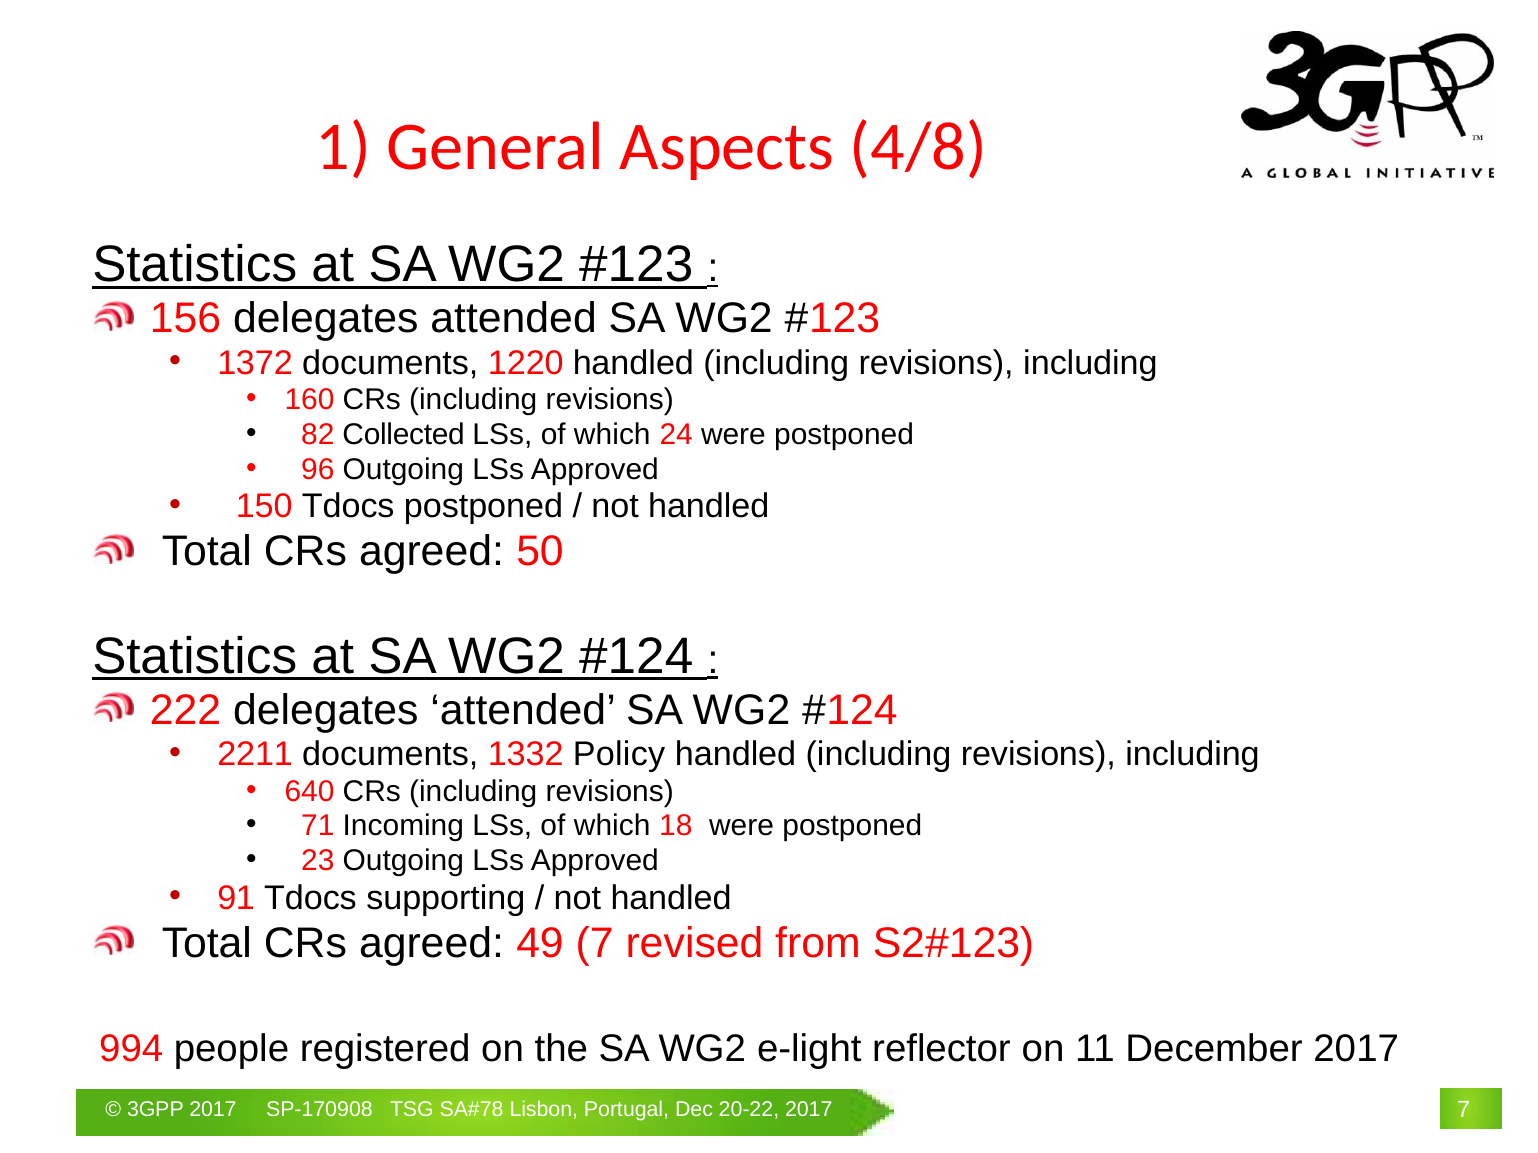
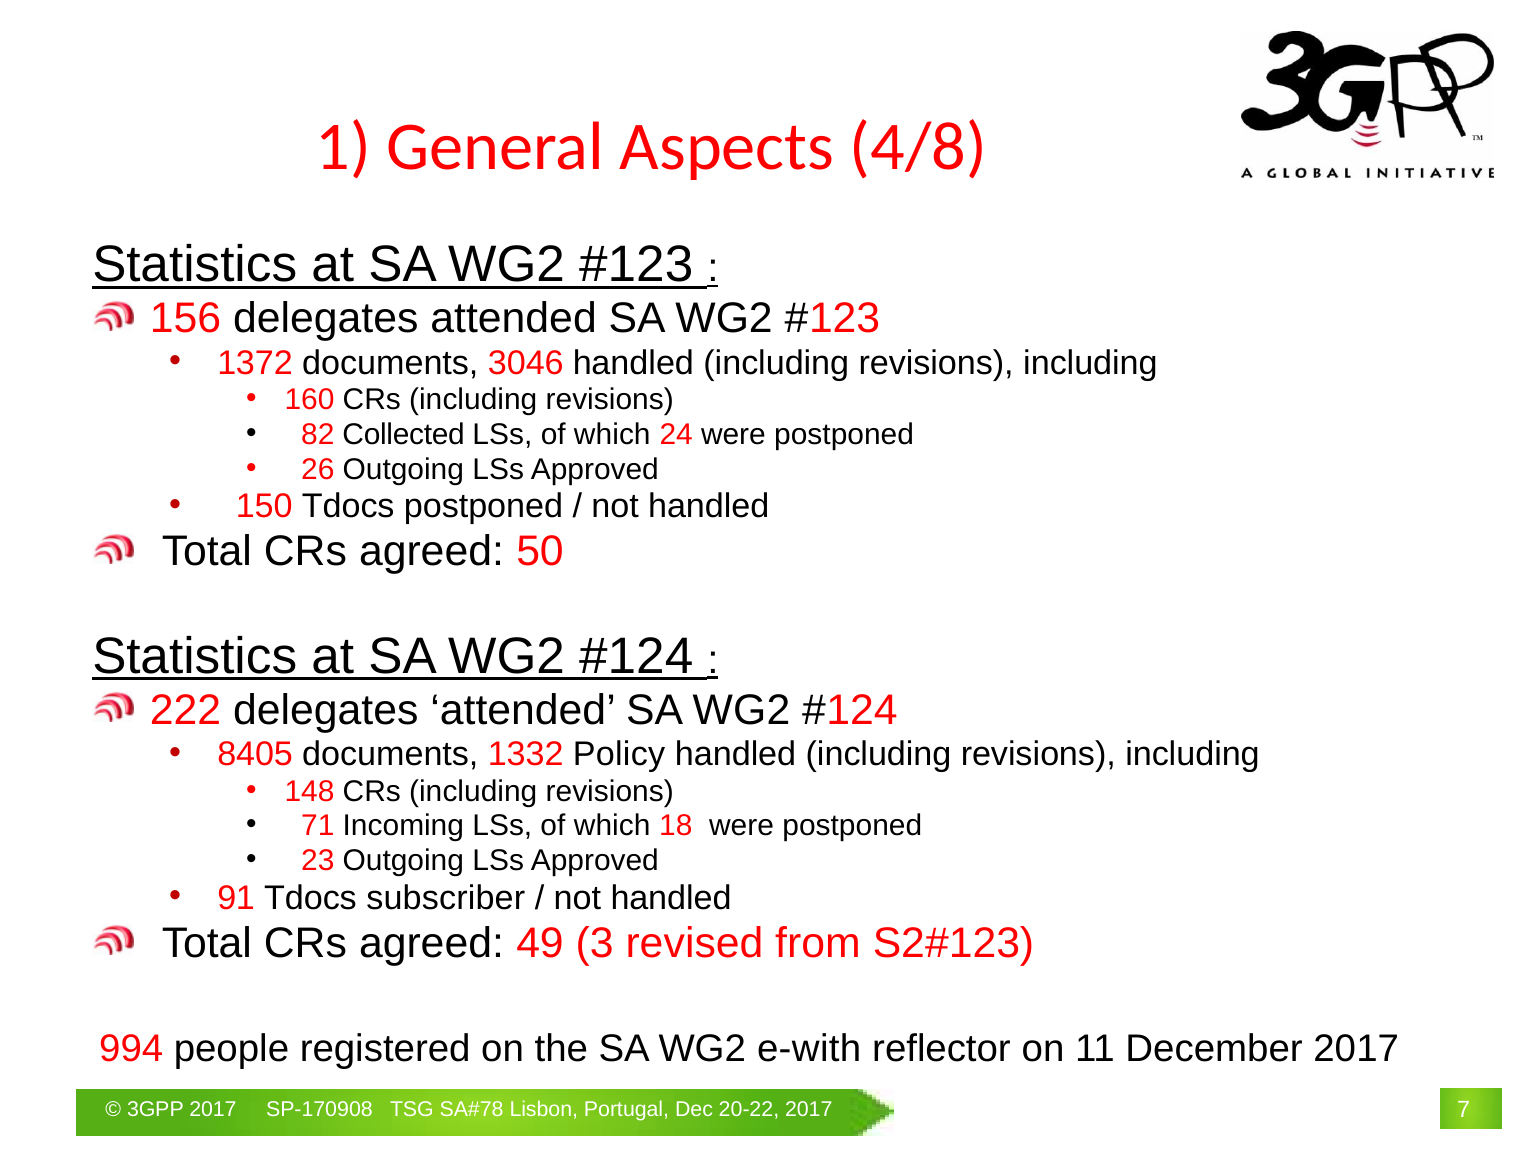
1220: 1220 -> 3046
96: 96 -> 26
2211: 2211 -> 8405
640: 640 -> 148
supporting: supporting -> subscriber
49 7: 7 -> 3
e-light: e-light -> e-with
